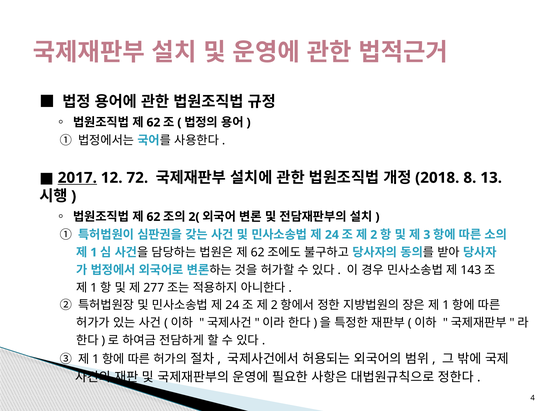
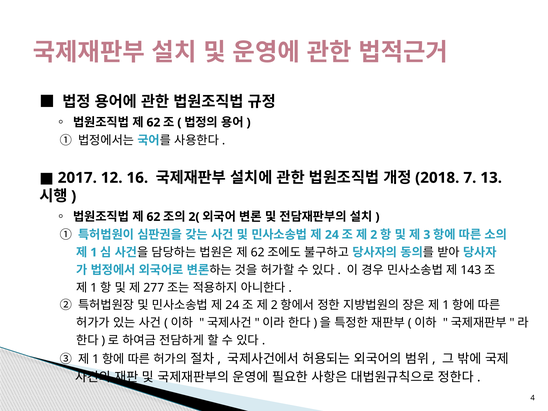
2017 underline: present -> none
72: 72 -> 16
8: 8 -> 7
